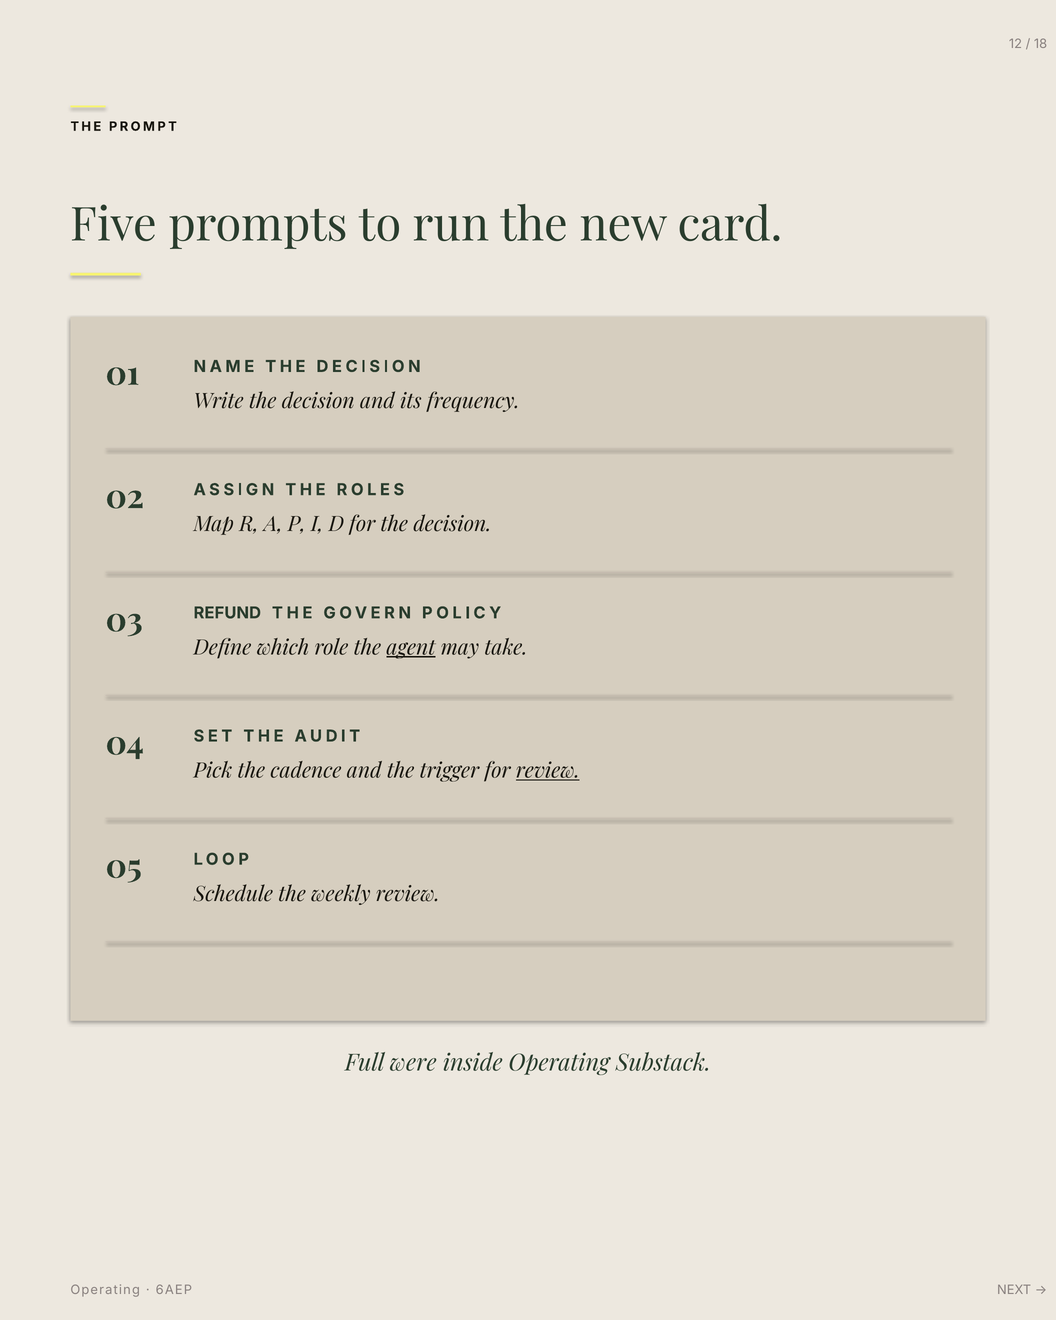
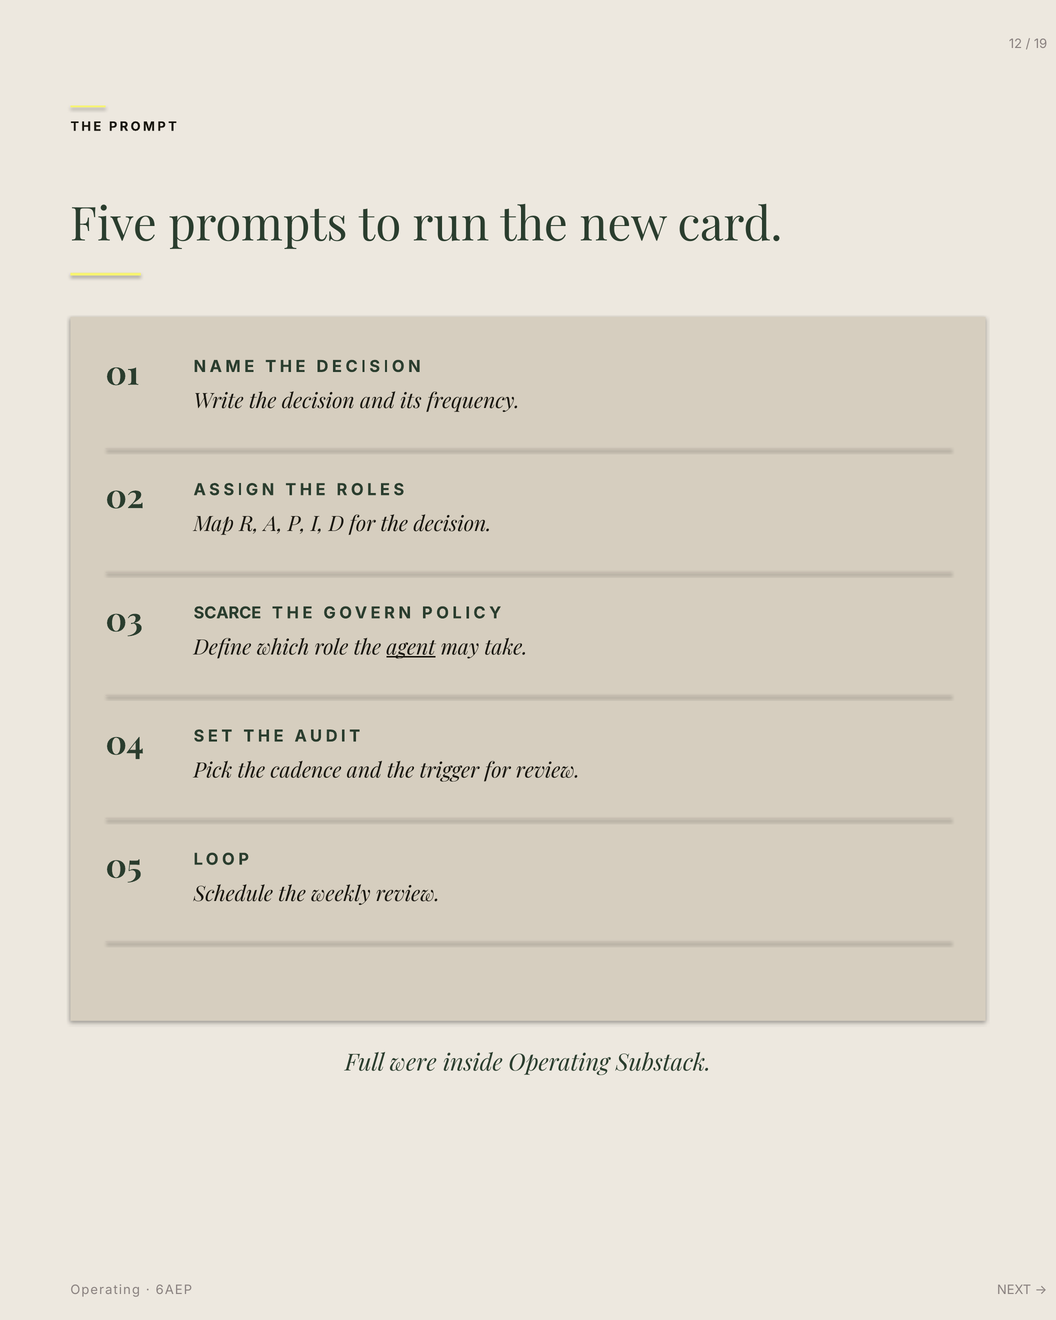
18: 18 -> 19
REFUND: REFUND -> SCARCE
review at (548, 771) underline: present -> none
